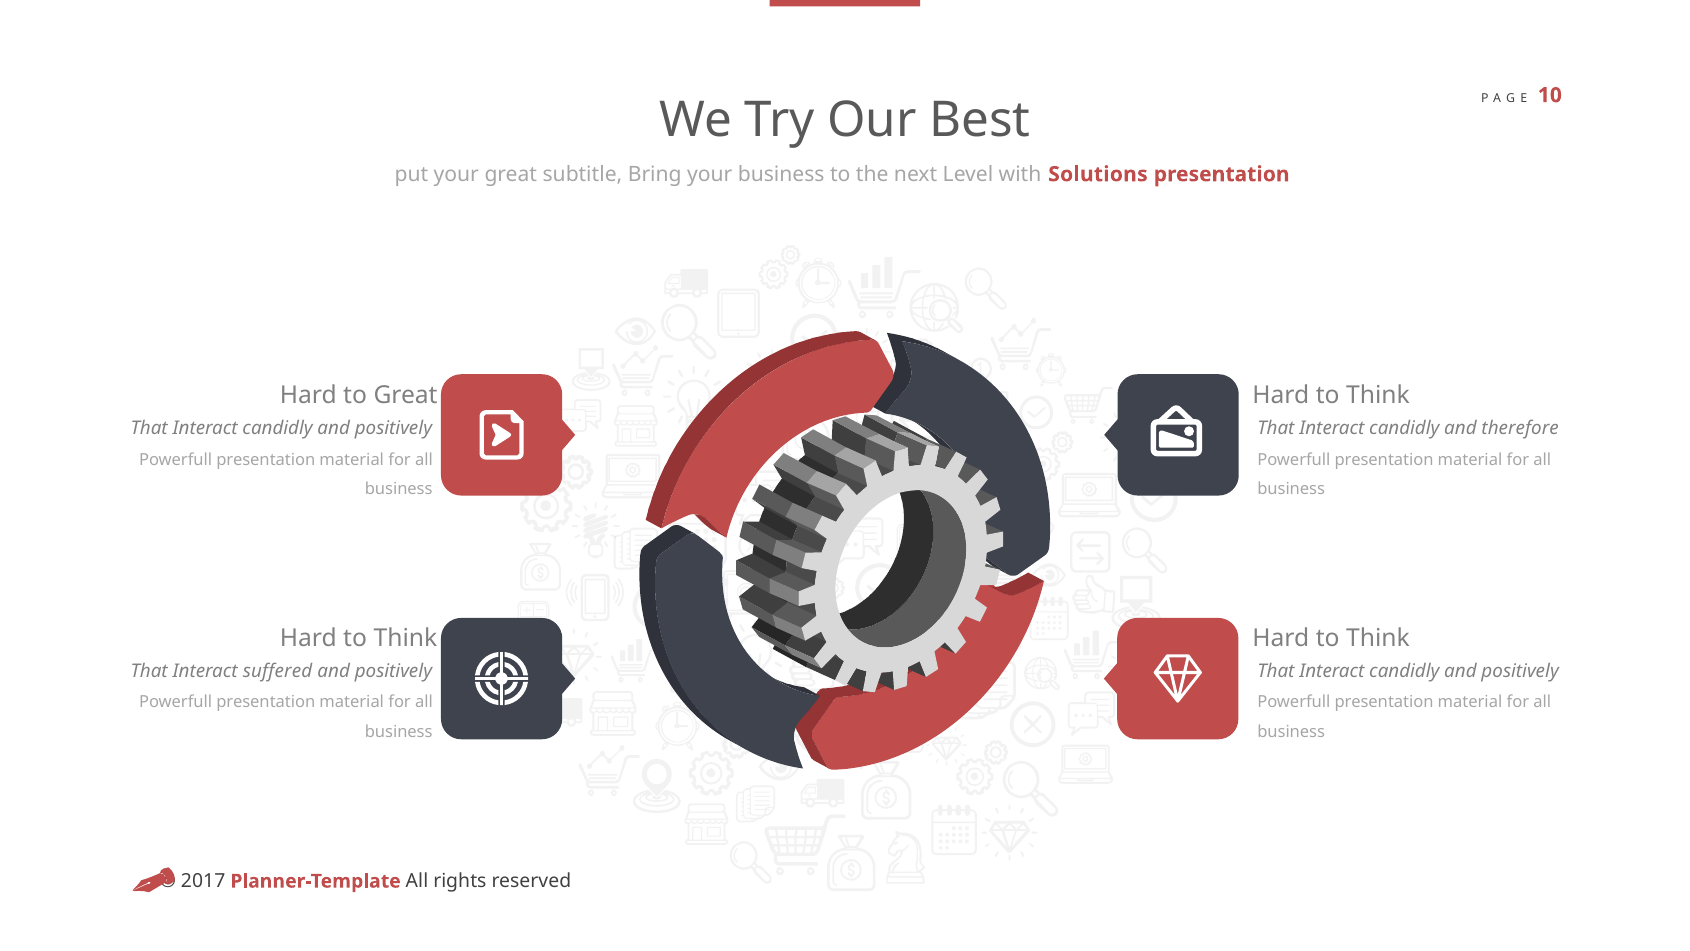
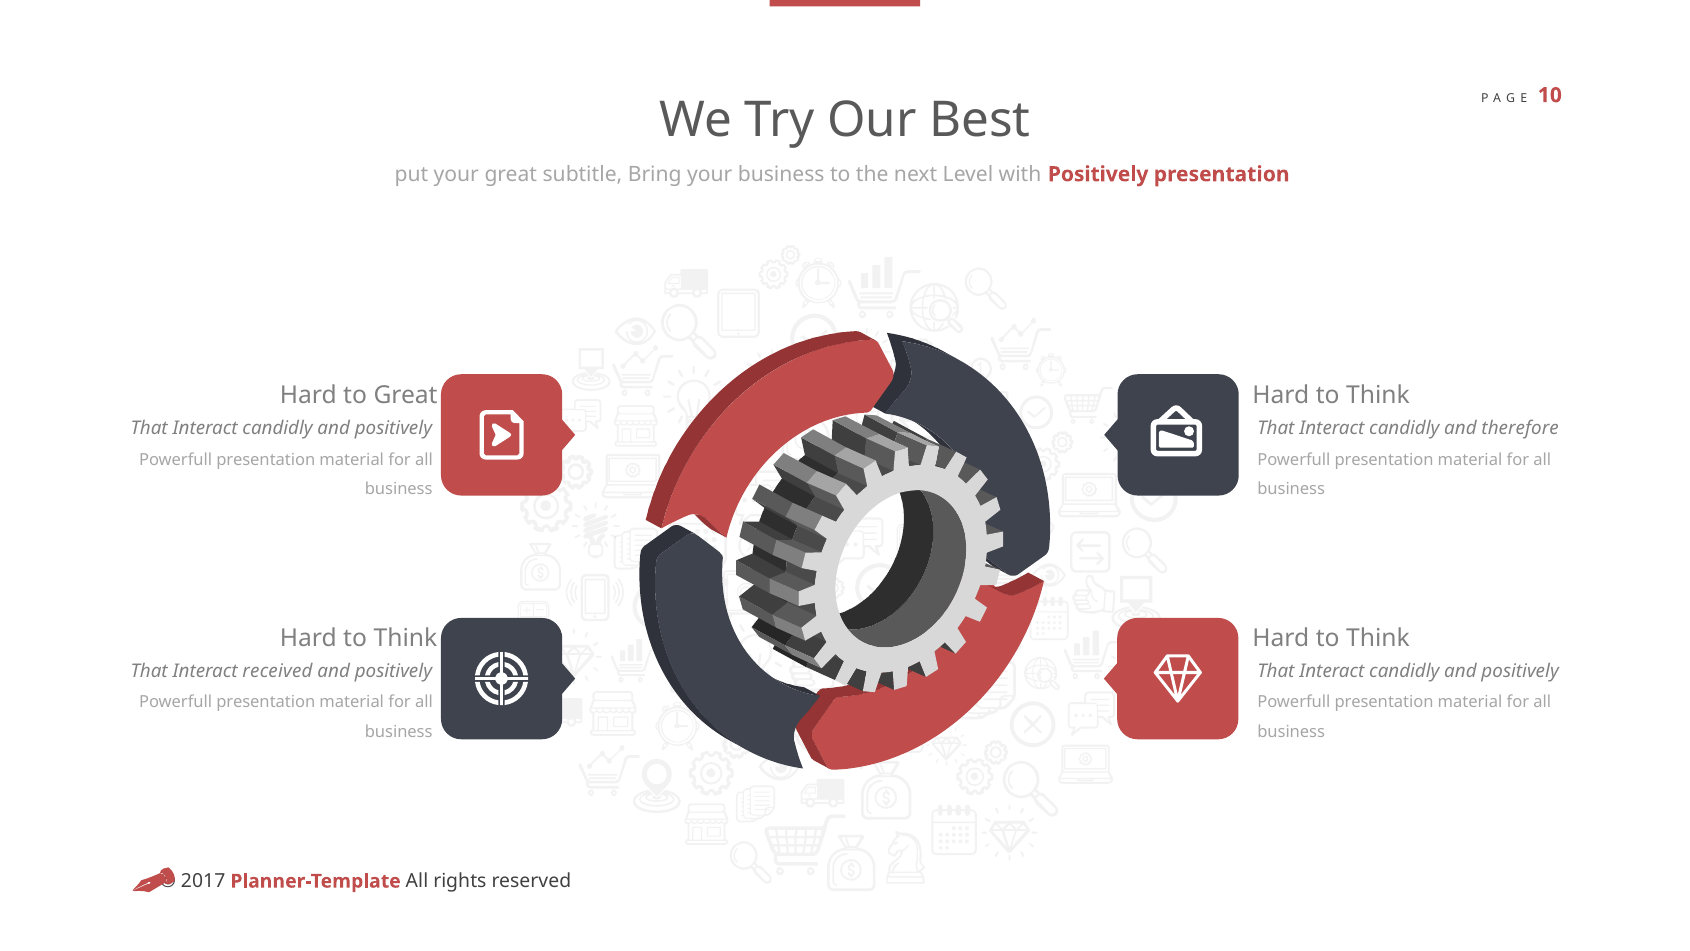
with Solutions: Solutions -> Positively
suffered: suffered -> received
